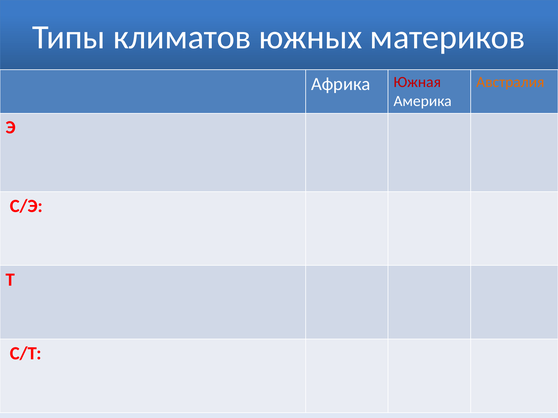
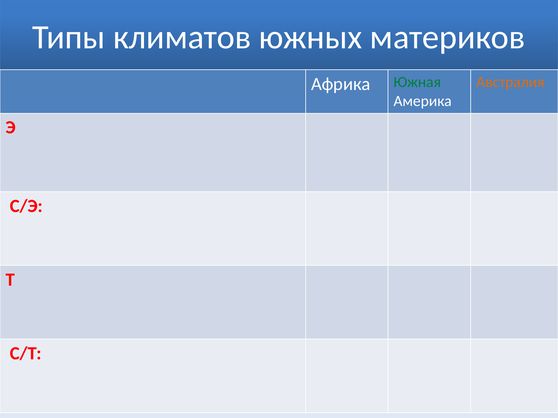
Южная colour: red -> green
